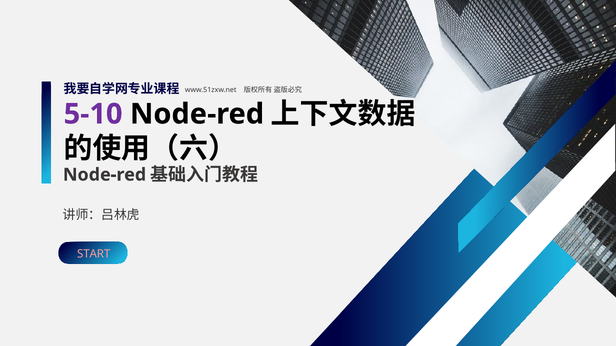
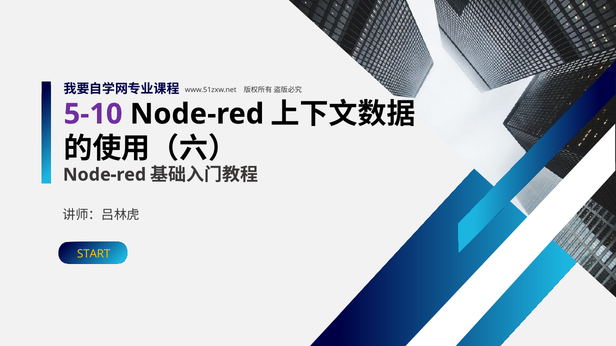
START colour: pink -> yellow
